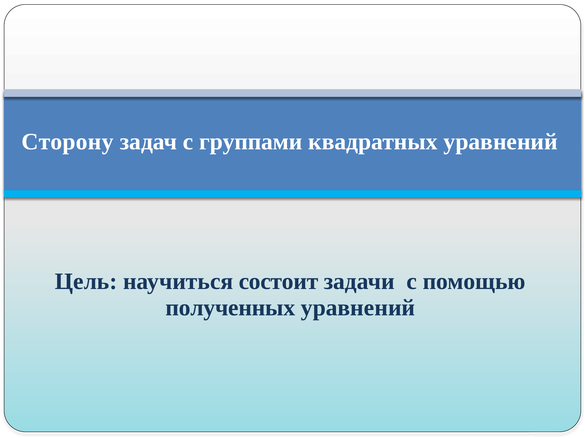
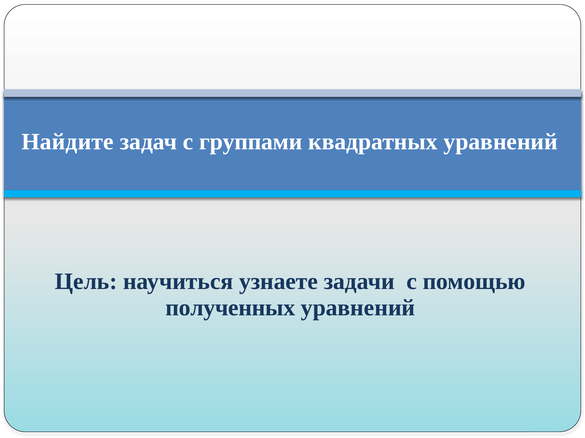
Сторону: Сторону -> Найдите
состоит: состоит -> узнаете
